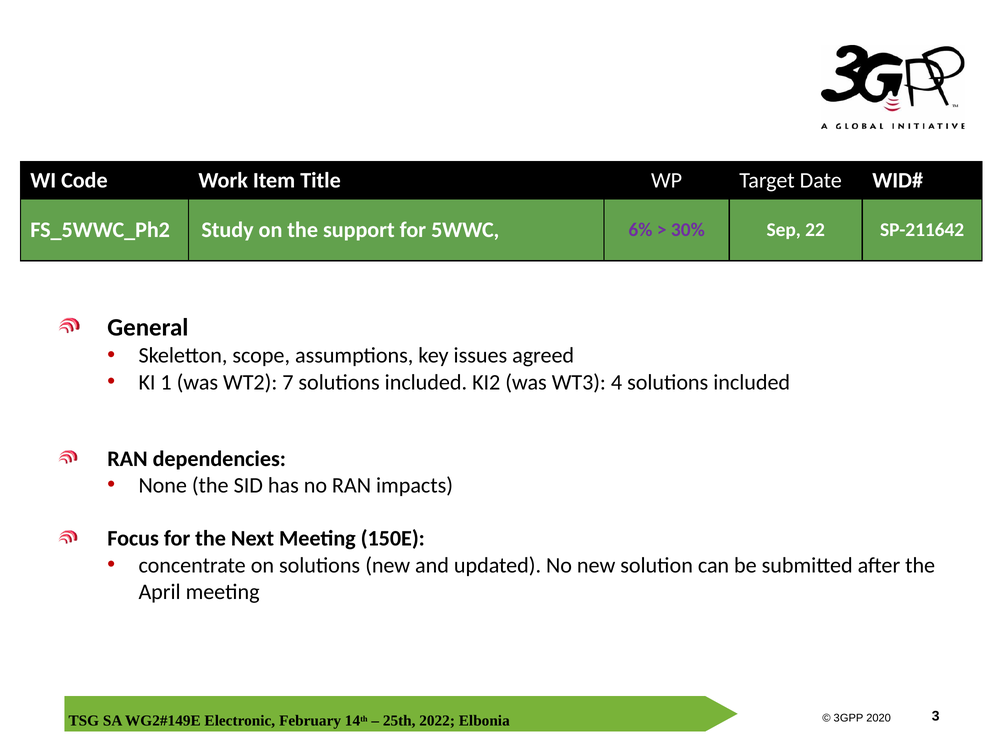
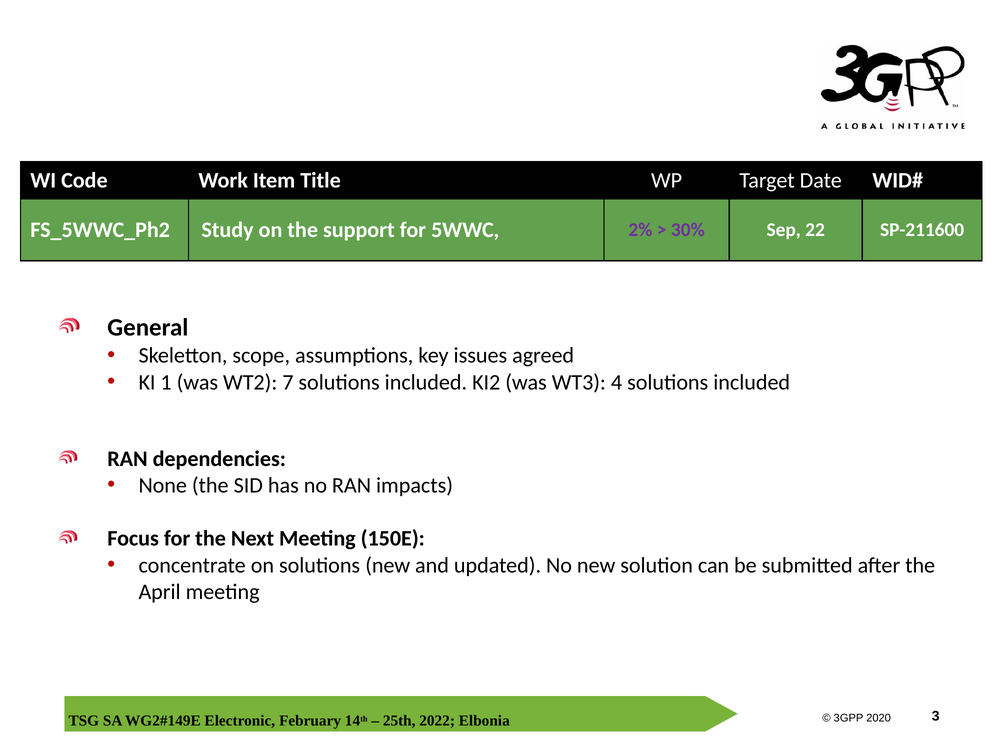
6%: 6% -> 2%
SP-211642: SP-211642 -> SP-211600
